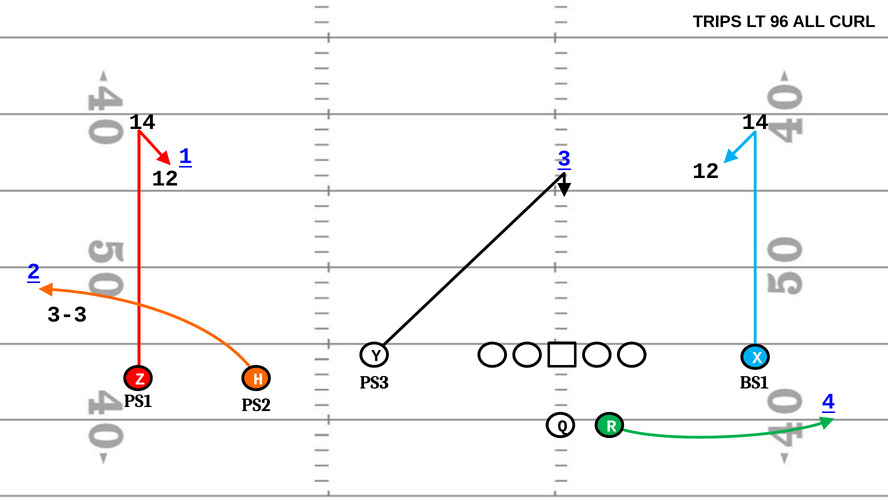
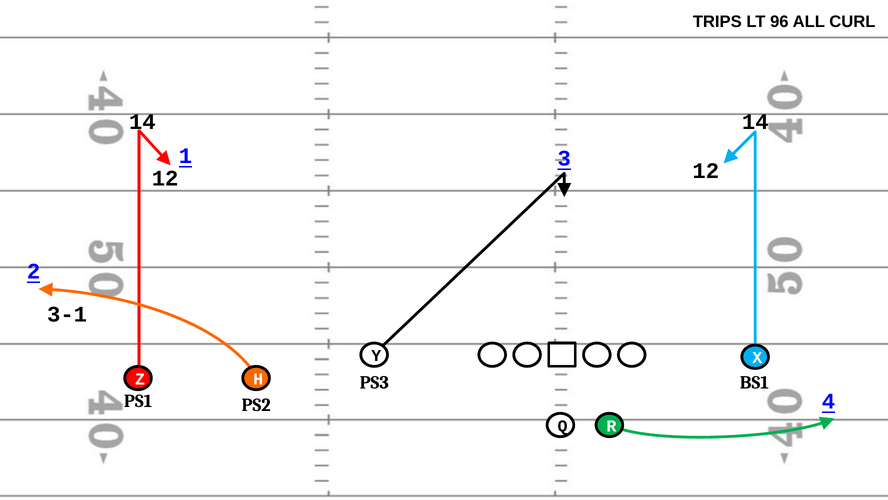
3-3: 3-3 -> 3-1
